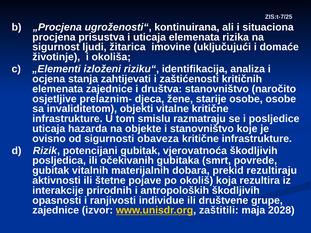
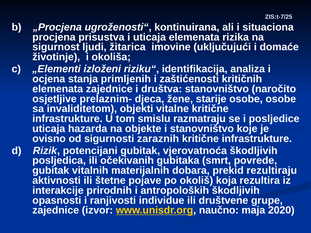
zahtijevati: zahtijevati -> primljenih
obaveza: obaveza -> zaraznih
zaštitili: zaštitili -> naučno
2028: 2028 -> 2020
